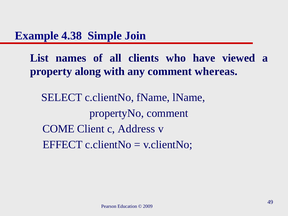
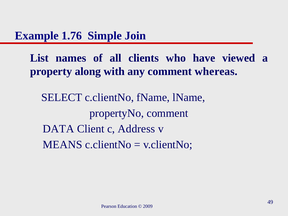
4.38: 4.38 -> 1.76
COME: COME -> DATA
EFFECT: EFFECT -> MEANS
